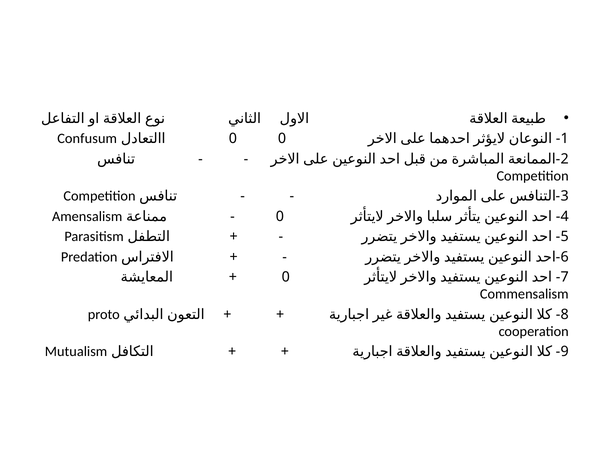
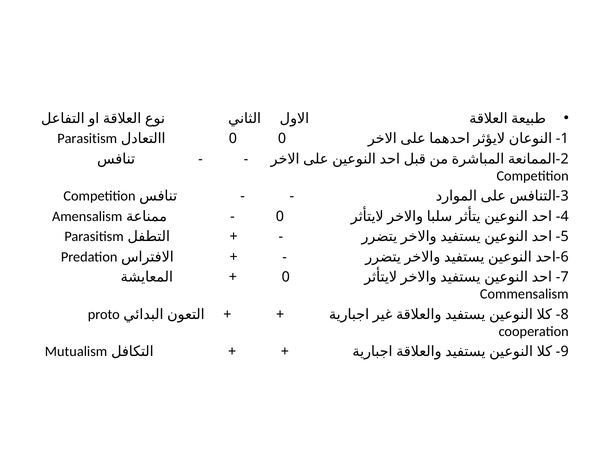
Confusum at (87, 139): Confusum -> Parasitism
